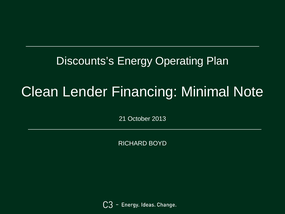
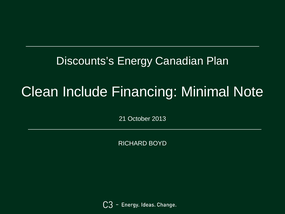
Operating: Operating -> Canadian
Lender: Lender -> Include
